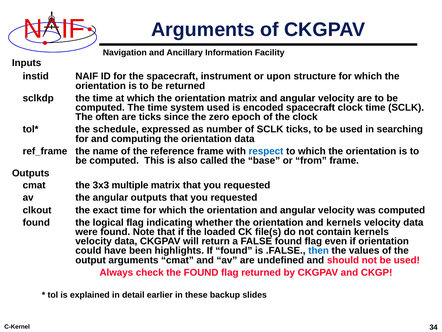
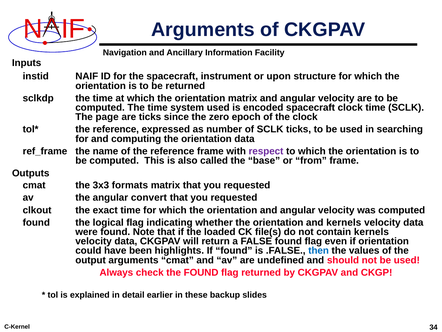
often: often -> page
schedule at (116, 129): schedule -> reference
respect colour: blue -> purple
multiple: multiple -> formats
angular outputs: outputs -> convert
